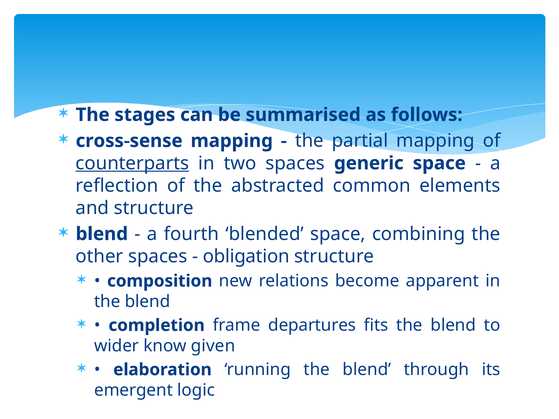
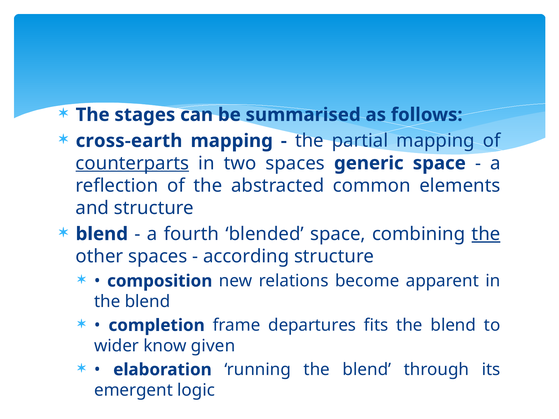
cross-sense: cross-sense -> cross-earth
the at (486, 234) underline: none -> present
obligation: obligation -> according
